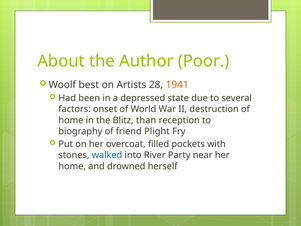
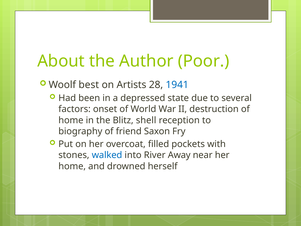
1941 colour: orange -> blue
than: than -> shell
Plight: Plight -> Saxon
Party: Party -> Away
